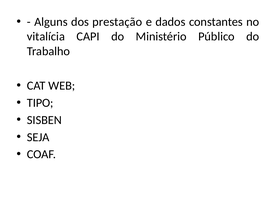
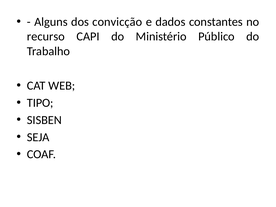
prestação: prestação -> convicção
vitalícia: vitalícia -> recurso
